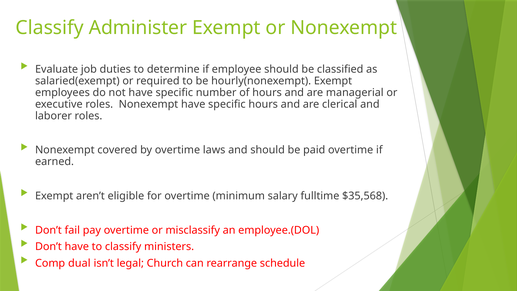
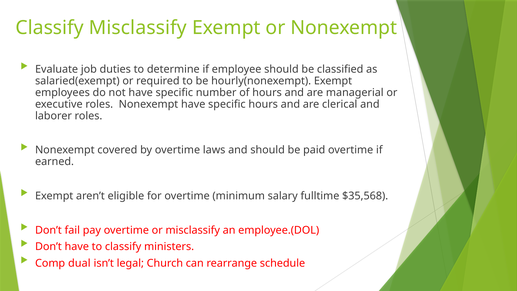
Classify Administer: Administer -> Misclassify
